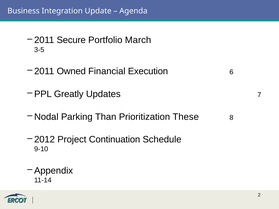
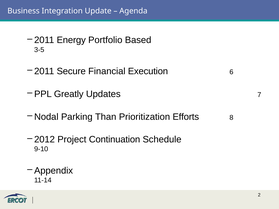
Secure: Secure -> Energy
March: March -> Based
Owned: Owned -> Secure
These: These -> Efforts
